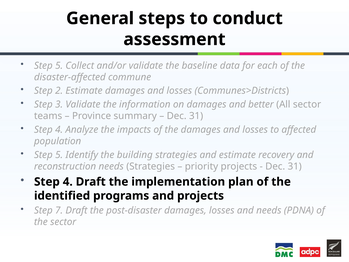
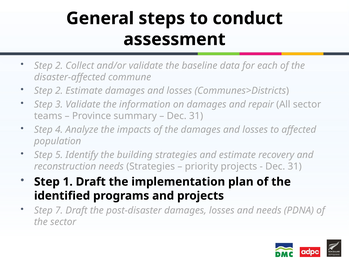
5 at (59, 65): 5 -> 2
better: better -> repair
4 at (68, 182): 4 -> 1
